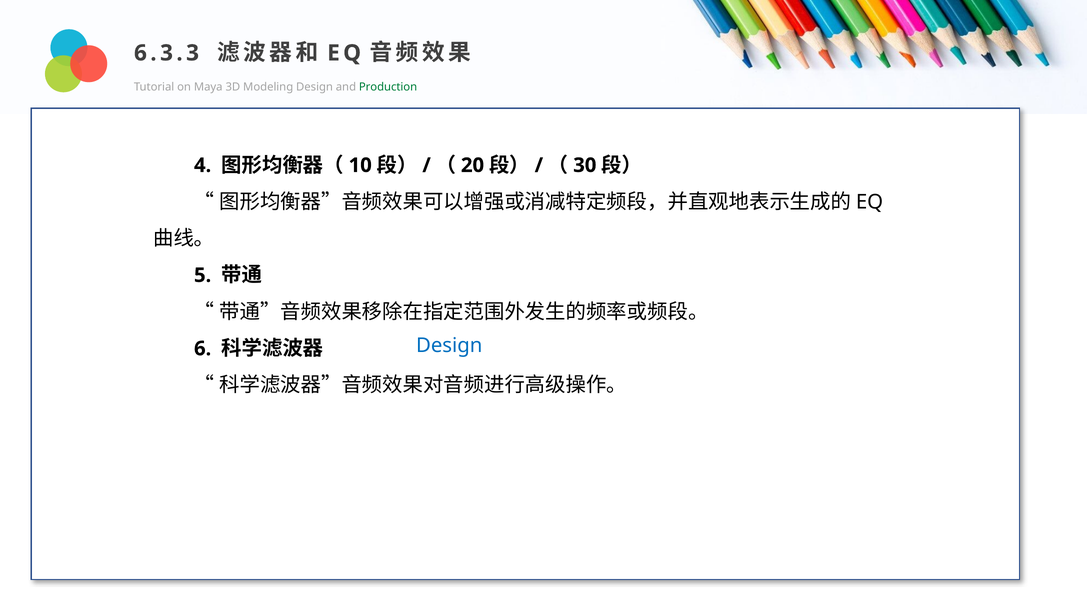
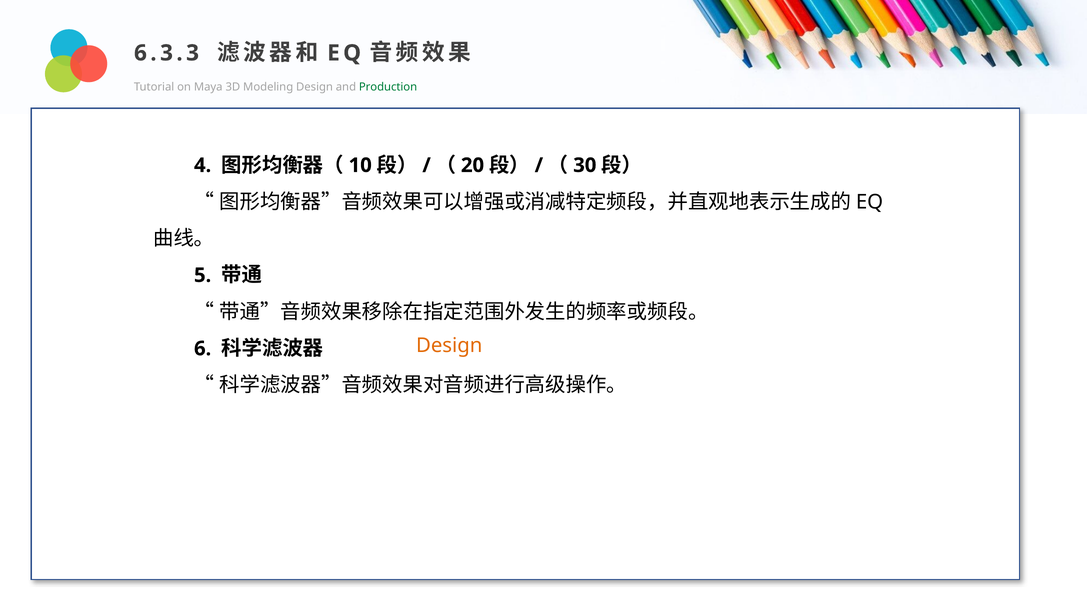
Design at (449, 346) colour: blue -> orange
